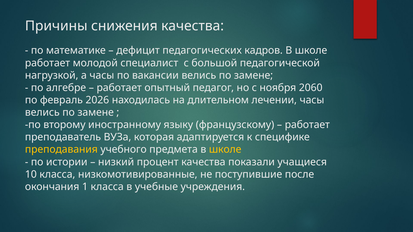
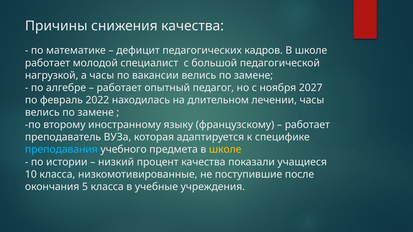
2060: 2060 -> 2027
2026: 2026 -> 2022
преподавания colour: yellow -> light blue
1: 1 -> 5
